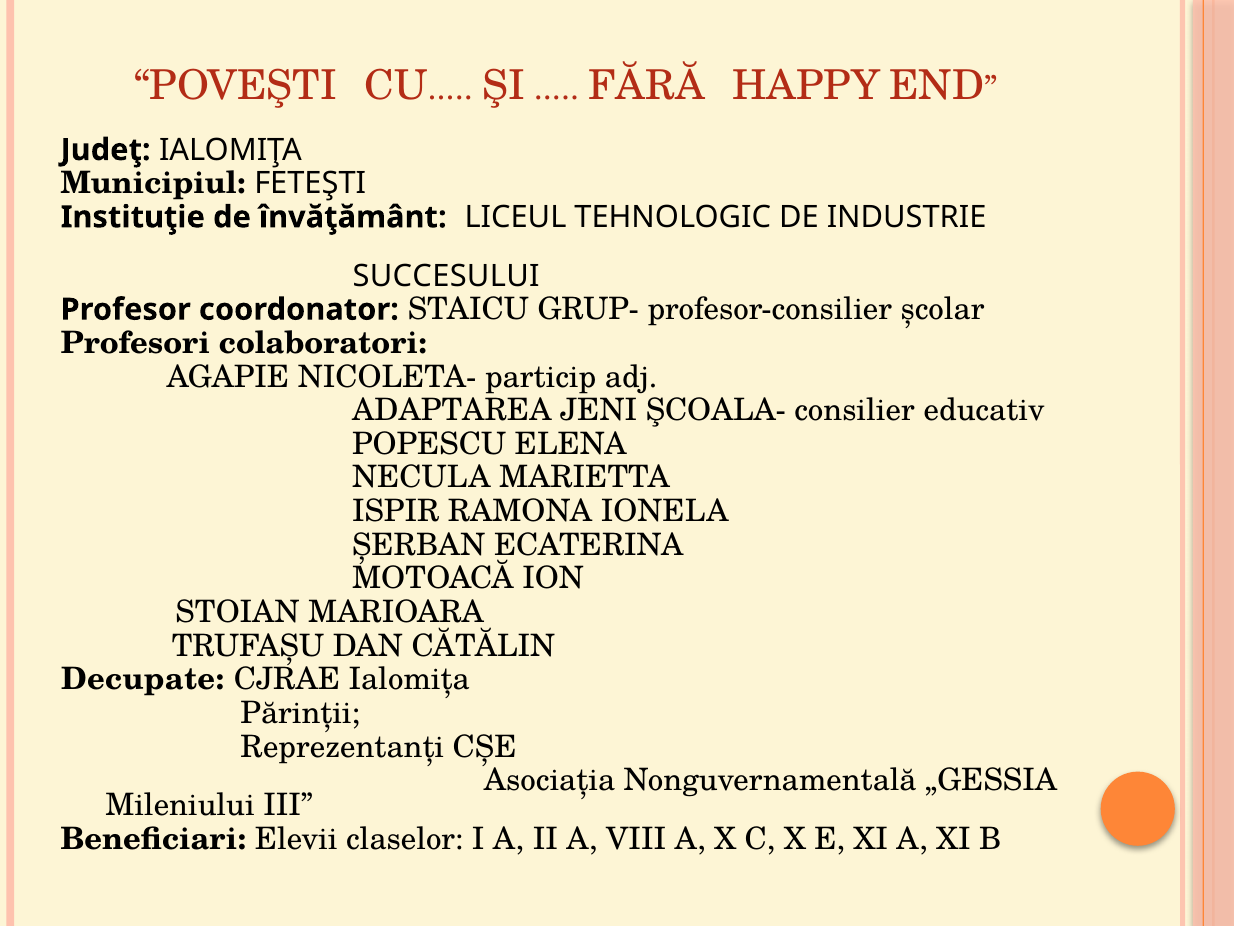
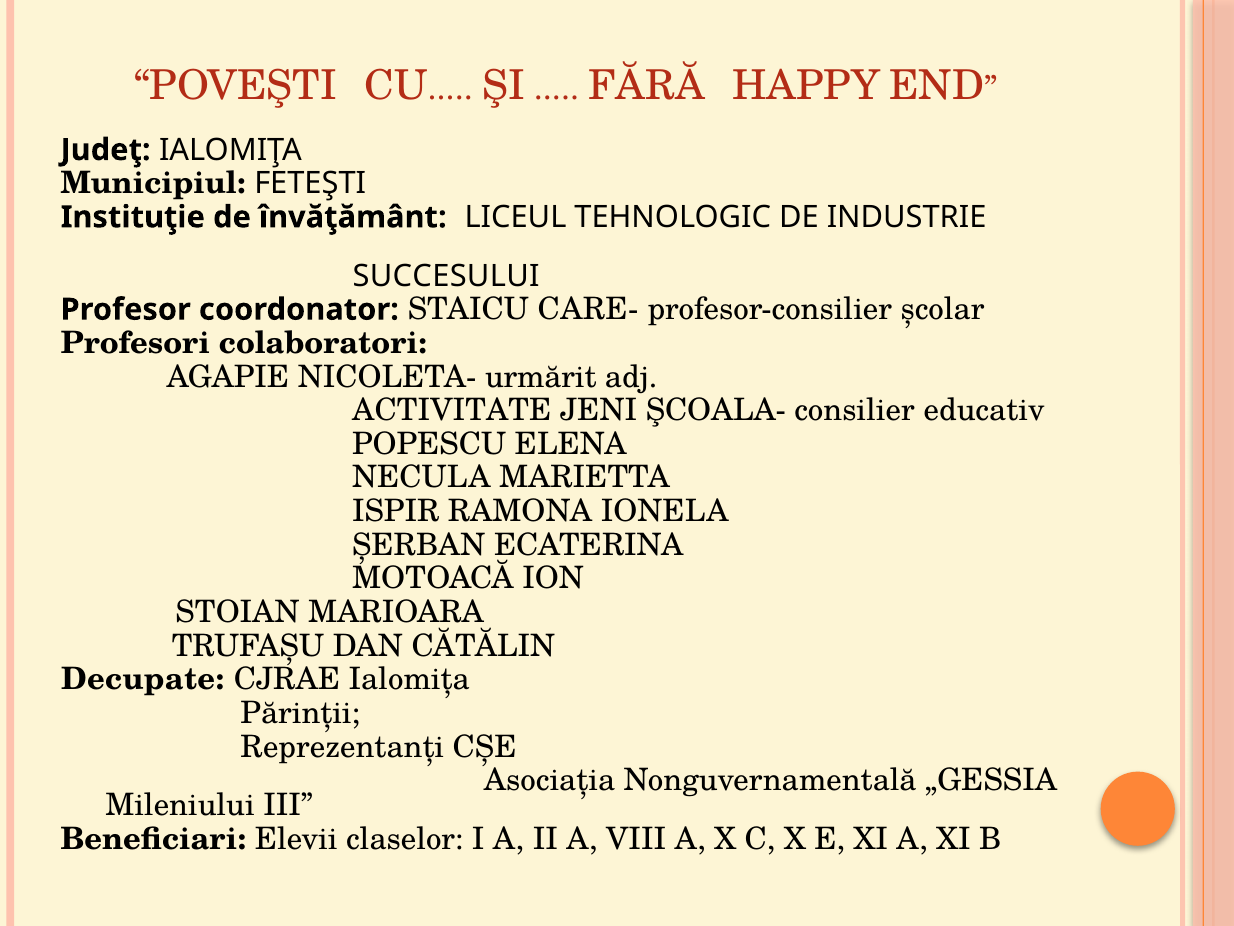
GRUP-: GRUP- -> CARE-
particip: particip -> urmărit
ADAPTAREA: ADAPTAREA -> ACTIVITATE
